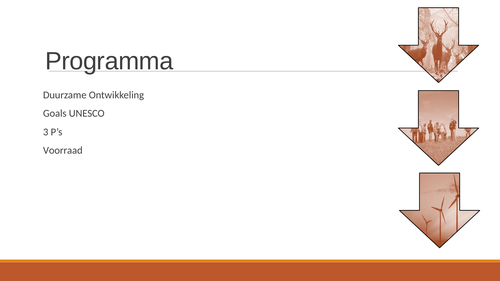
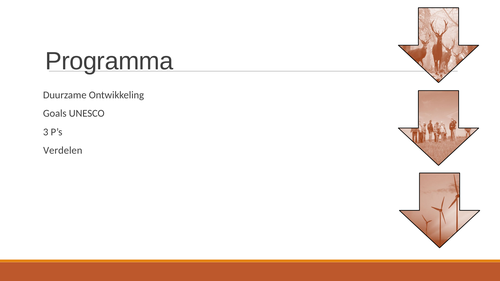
Voorraad: Voorraad -> Verdelen
